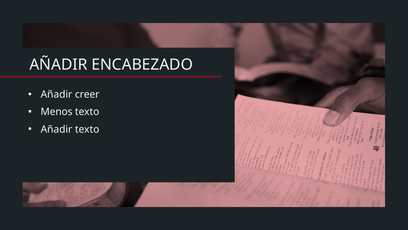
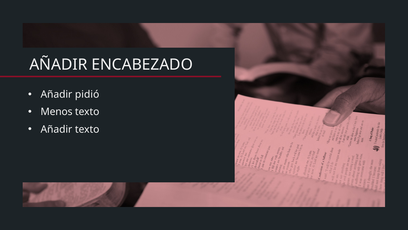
creer: creer -> pidió
